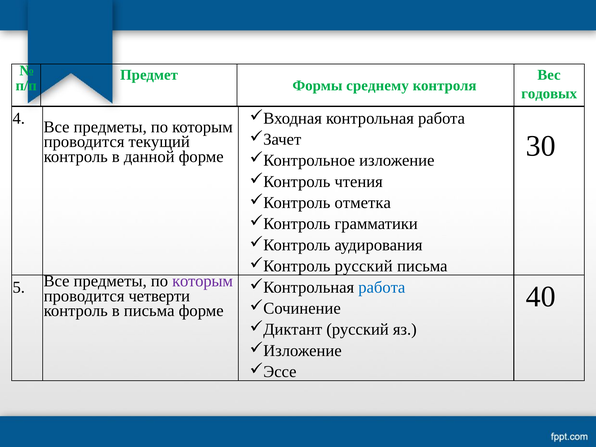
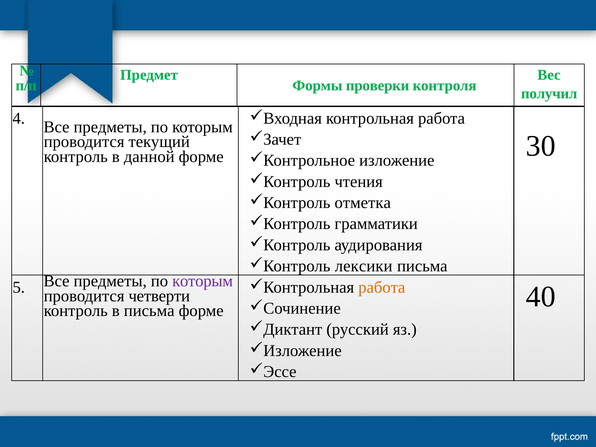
среднему: среднему -> проверки
годовых: годовых -> получил
русский at (364, 266): русский -> лексики
работа at (382, 287) colour: blue -> orange
